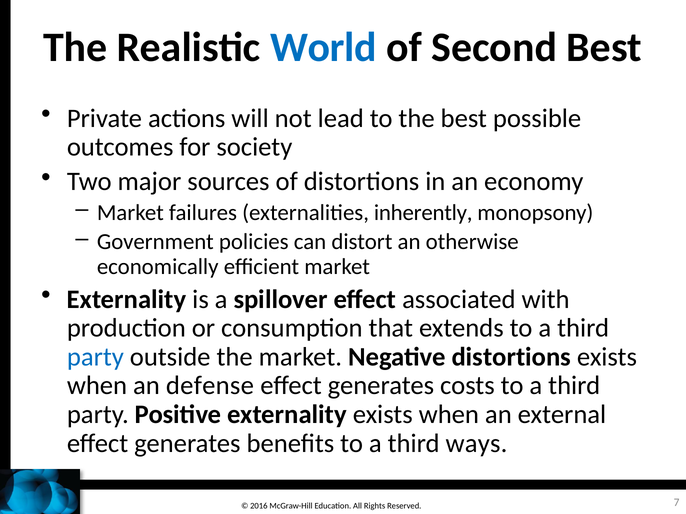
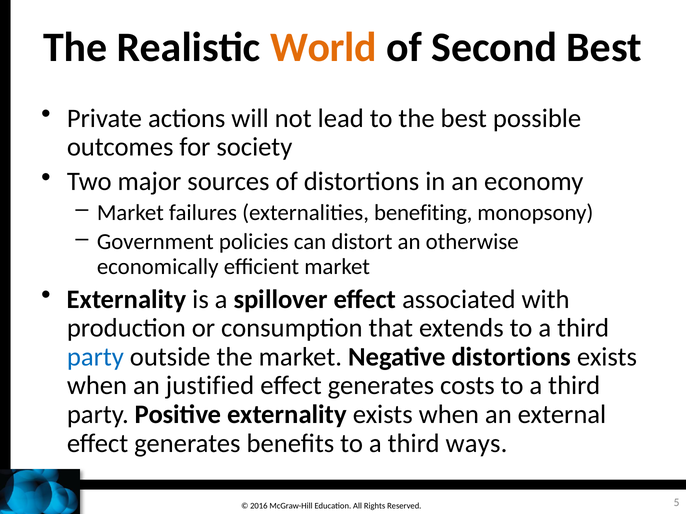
World colour: blue -> orange
inherently: inherently -> benefiting
defense: defense -> justified
7: 7 -> 5
